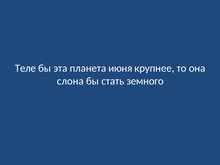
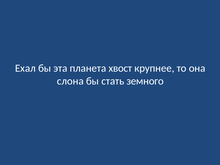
Теле: Теле -> Ехал
июня: июня -> хвост
